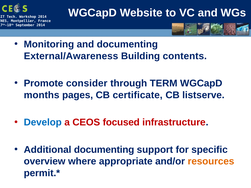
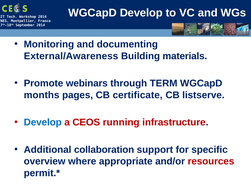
WGCapD Website: Website -> Develop
contents: contents -> materials
consider: consider -> webinars
focused: focused -> running
Additional documenting: documenting -> collaboration
resources colour: orange -> red
